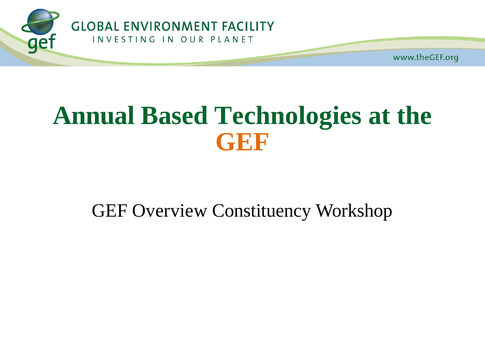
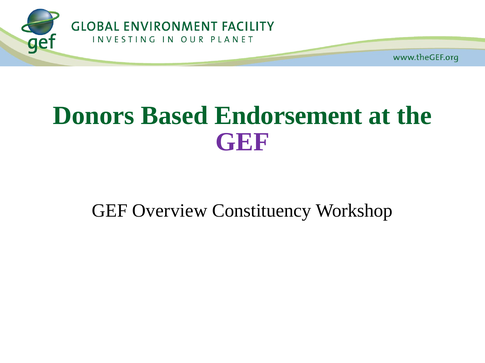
Annual: Annual -> Donors
Technologies: Technologies -> Endorsement
GEF at (242, 142) colour: orange -> purple
